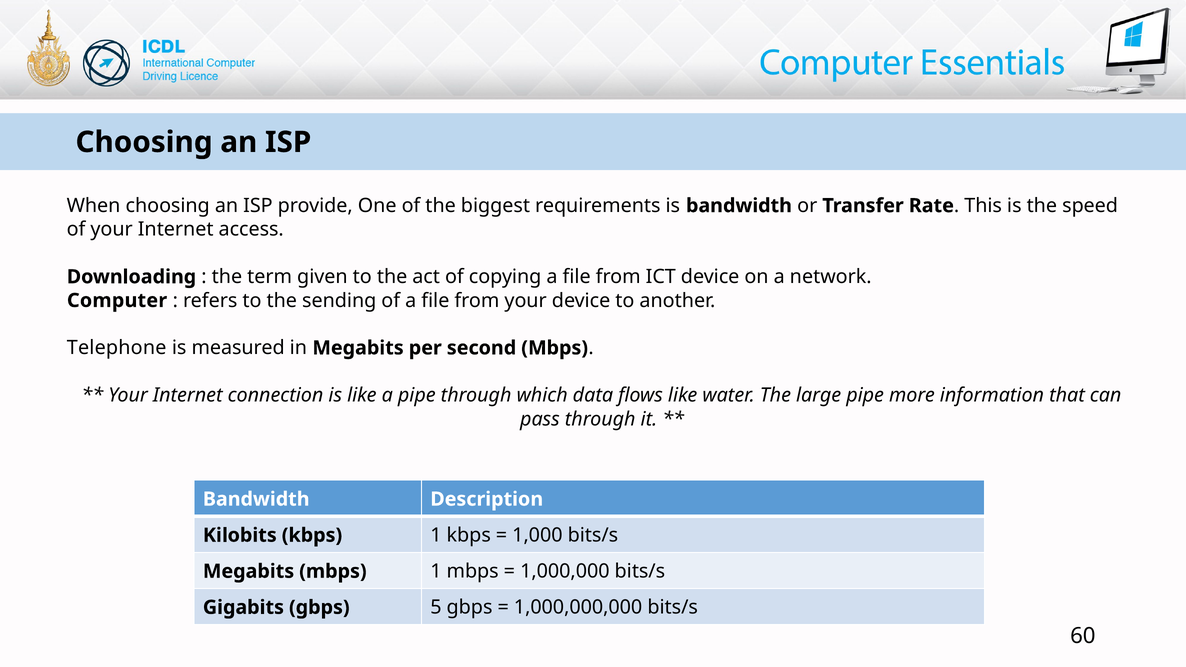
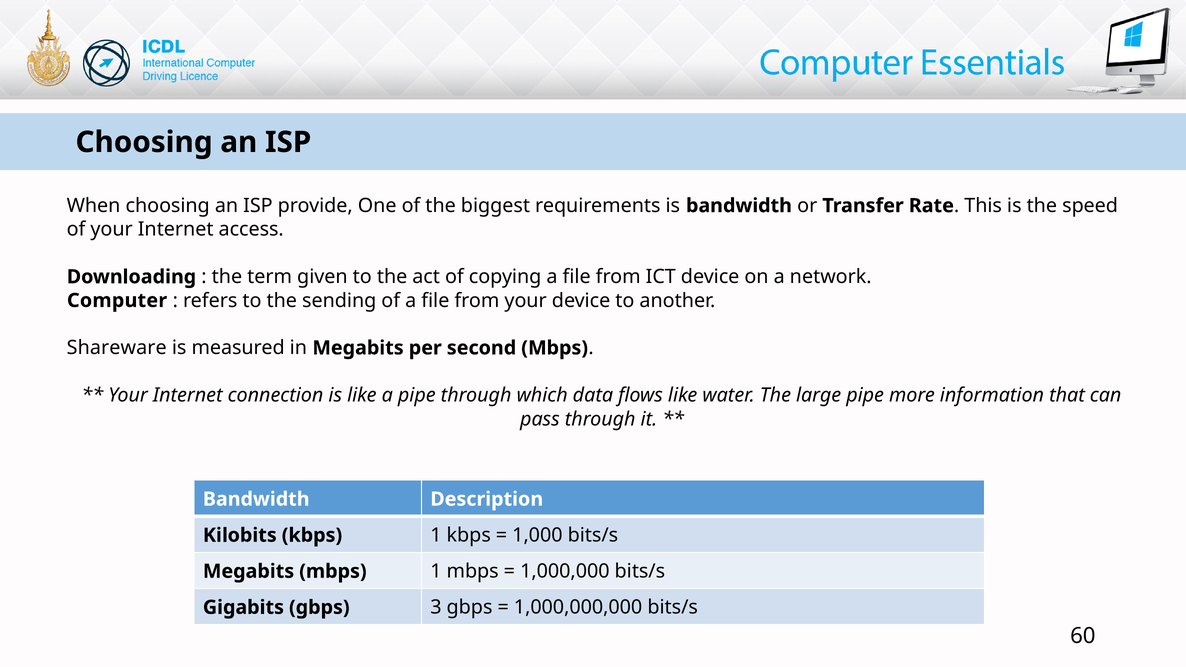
Telephone: Telephone -> Shareware
5: 5 -> 3
